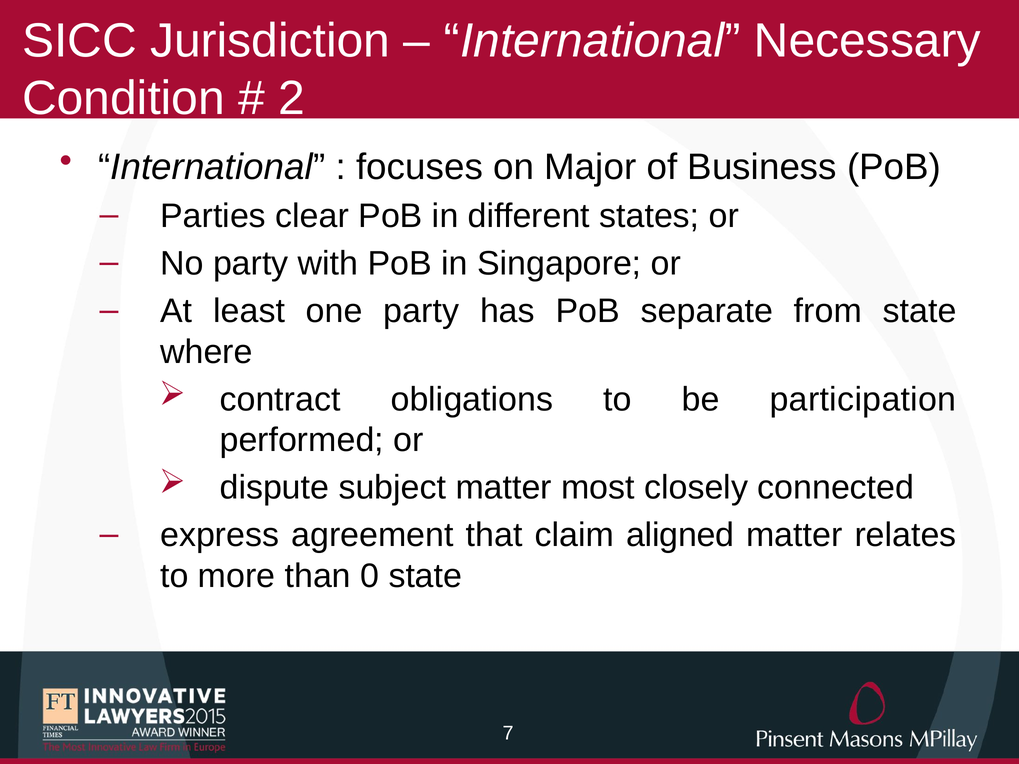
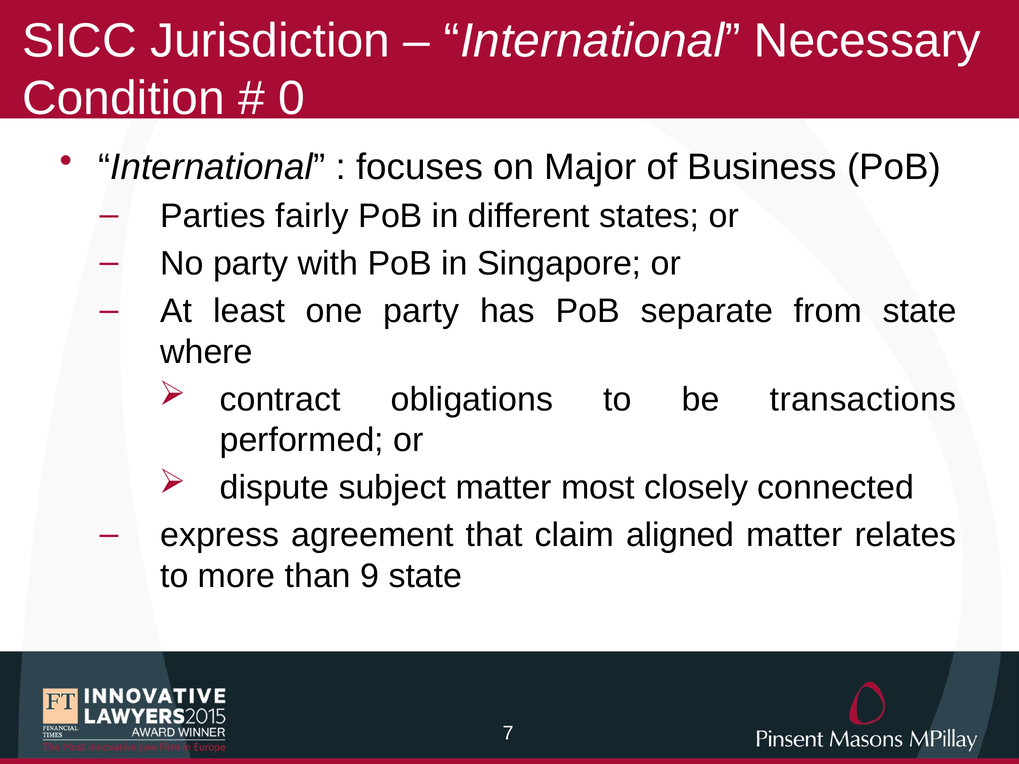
2: 2 -> 0
clear: clear -> fairly
participation: participation -> transactions
0: 0 -> 9
